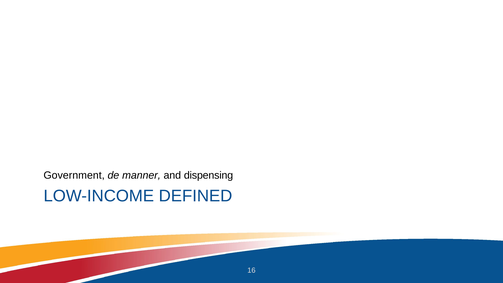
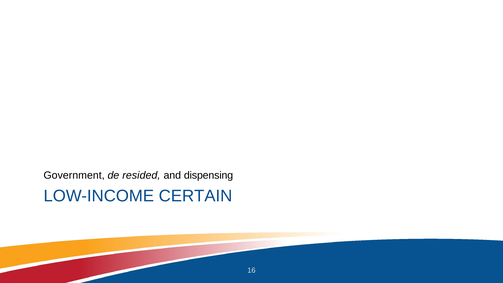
manner: manner -> resided
DEFINED: DEFINED -> CERTAIN
